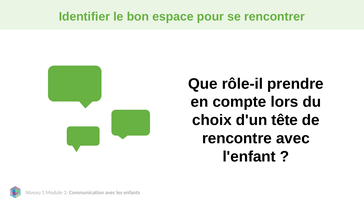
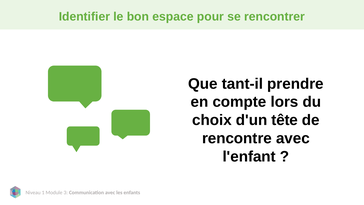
rôle-il: rôle-il -> tant-il
